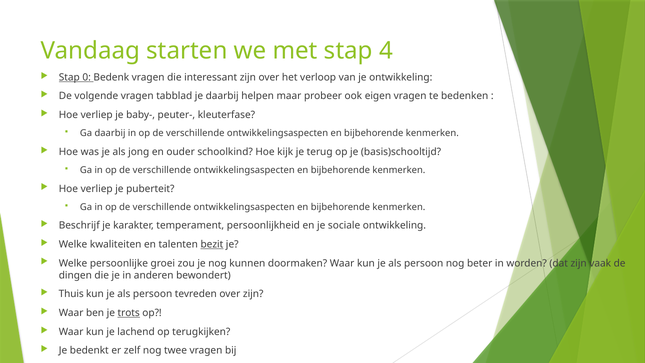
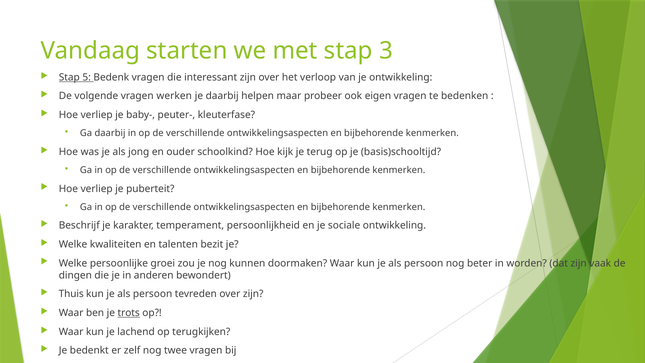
4: 4 -> 3
0: 0 -> 5
tabblad: tabblad -> werken
bezit underline: present -> none
